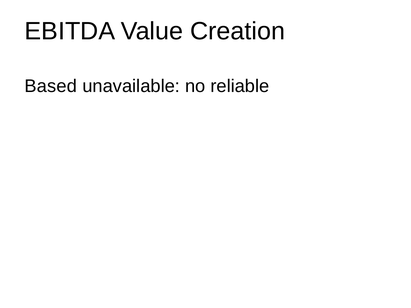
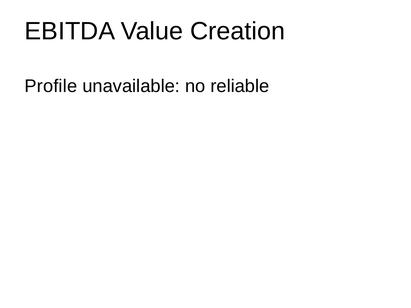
Based: Based -> Profile
